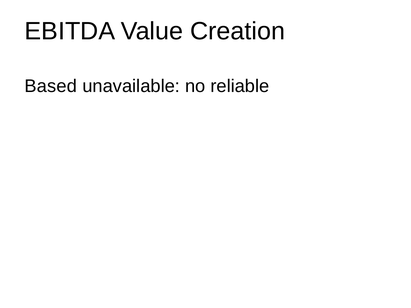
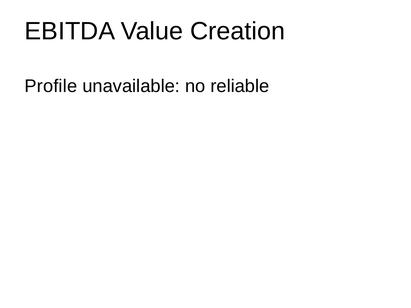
Based: Based -> Profile
